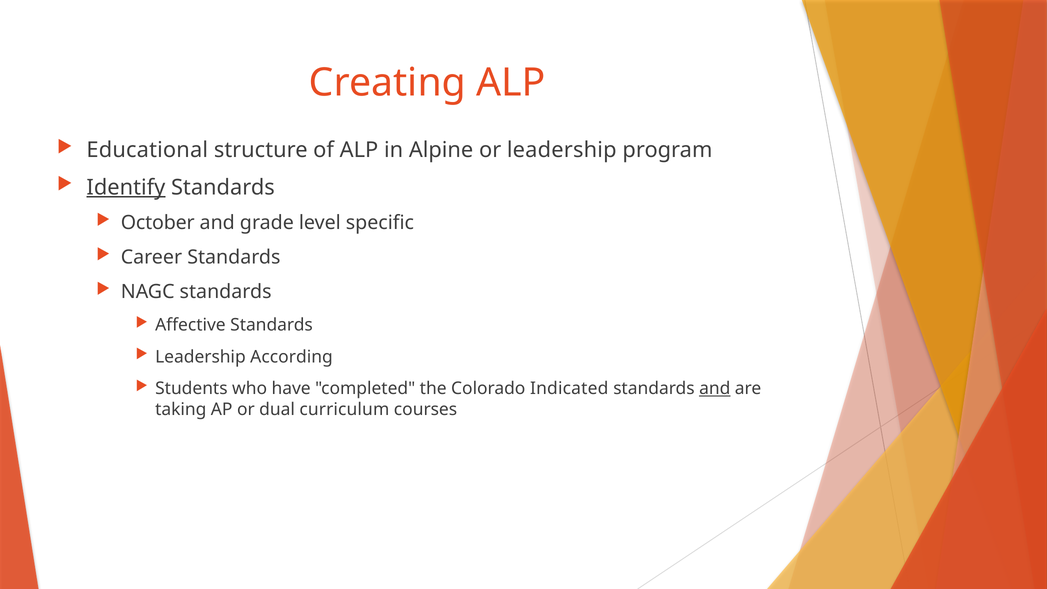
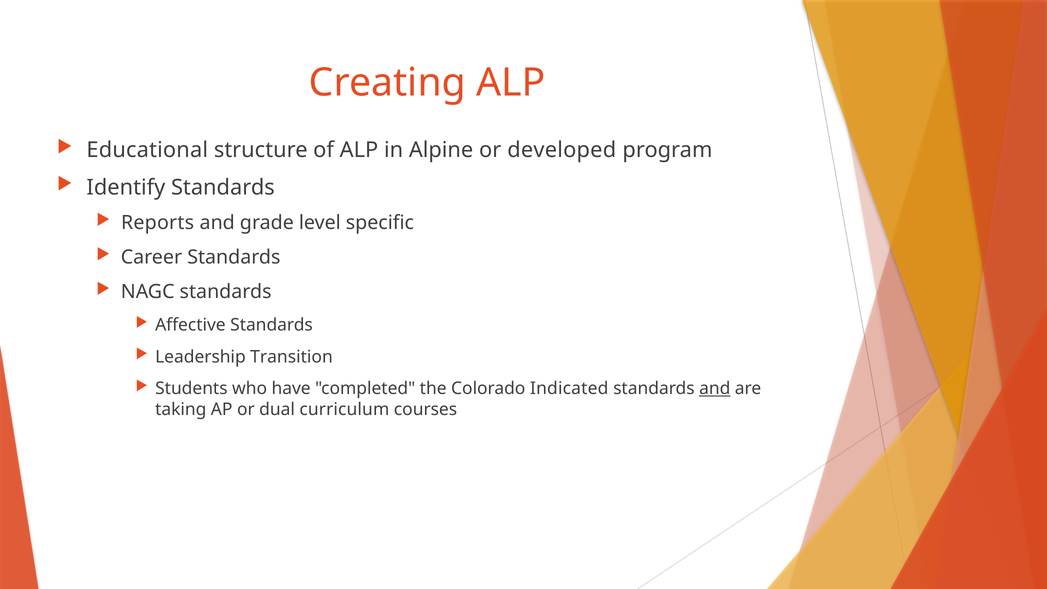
or leadership: leadership -> developed
Identify underline: present -> none
October: October -> Reports
According: According -> Transition
